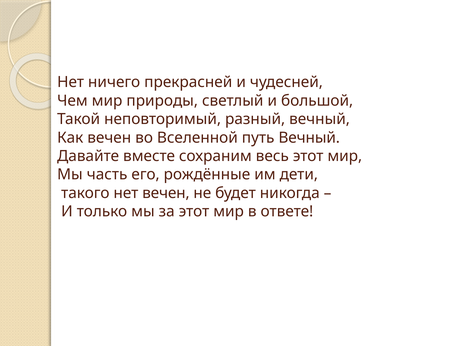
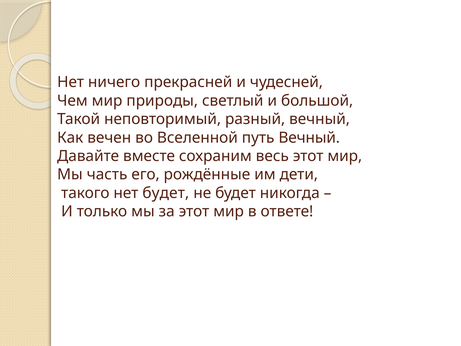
нет вечен: вечен -> будет
